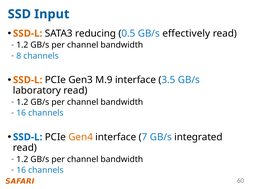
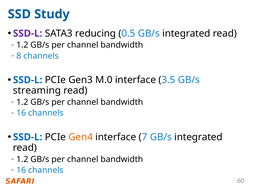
Input: Input -> Study
SSD-L at (28, 34) colour: orange -> purple
0.5 GB/s effectively: effectively -> integrated
SSD-L at (28, 80) colour: orange -> blue
M.9: M.9 -> M.0
laboratory: laboratory -> streaming
